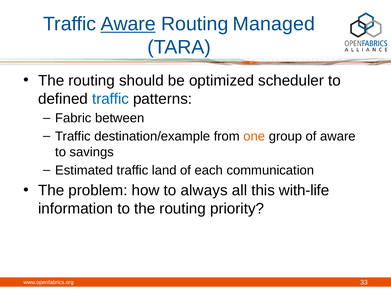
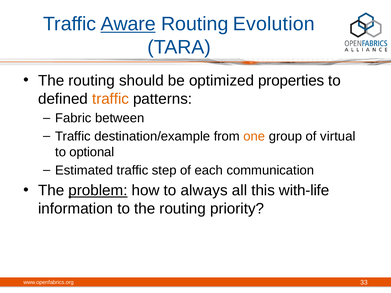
Managed: Managed -> Evolution
scheduler: scheduler -> properties
traffic at (111, 99) colour: blue -> orange
of aware: aware -> virtual
savings: savings -> optional
land: land -> step
problem underline: none -> present
